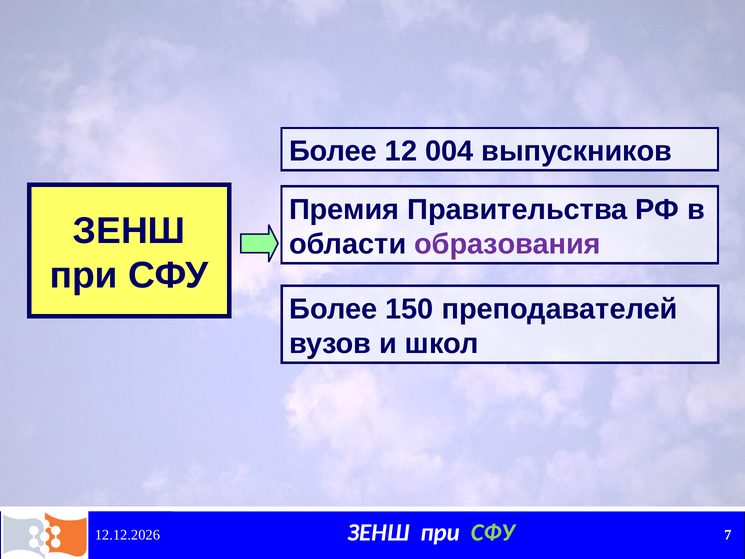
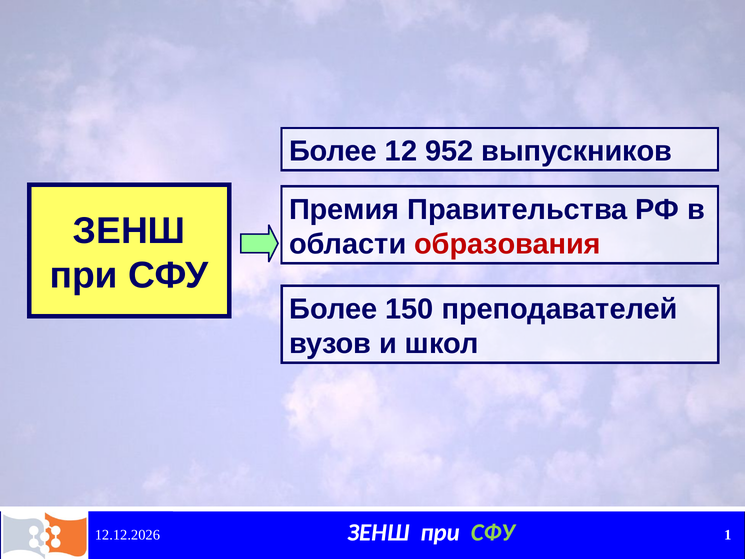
004: 004 -> 952
образования colour: purple -> red
7: 7 -> 1
